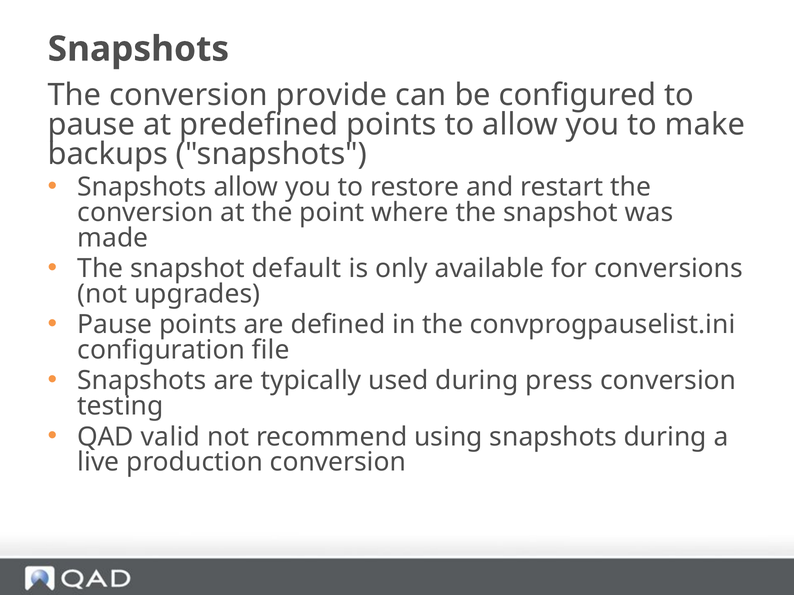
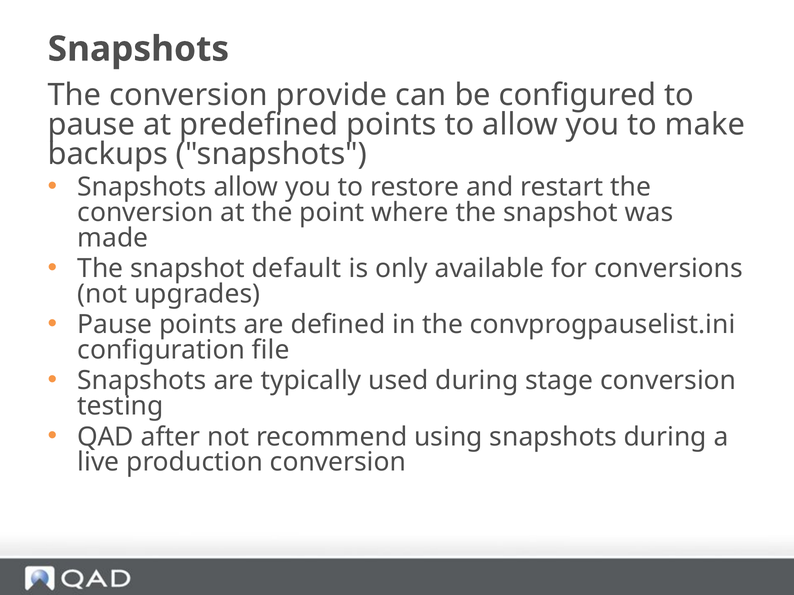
press: press -> stage
valid: valid -> after
